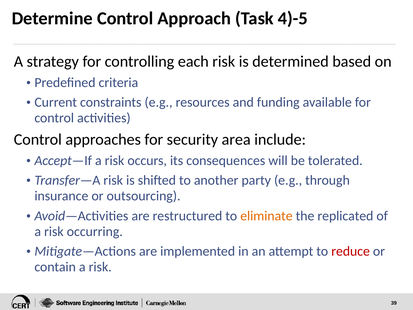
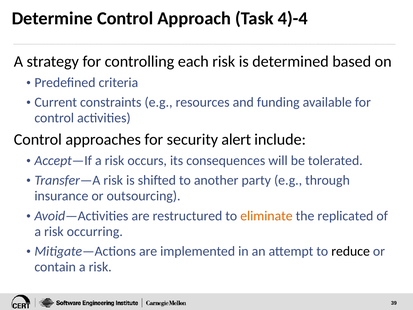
4)-5: 4)-5 -> 4)-4
area: area -> alert
reduce colour: red -> black
